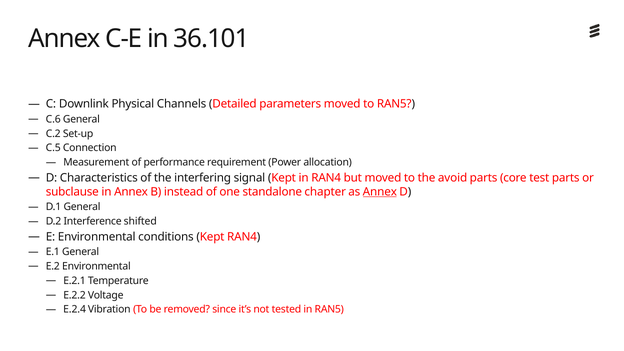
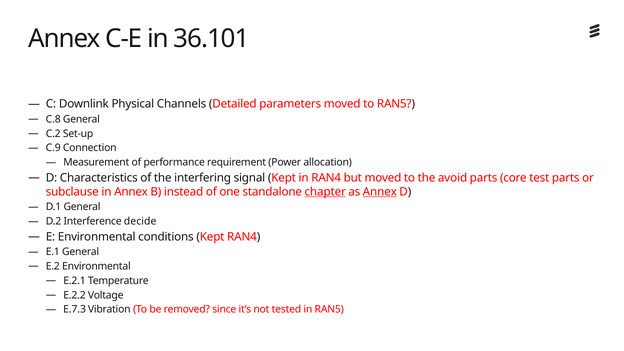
C.6: C.6 -> C.8
C.5: C.5 -> C.9
chapter underline: none -> present
shifted: shifted -> decide
E.2.4: E.2.4 -> E.7.3
